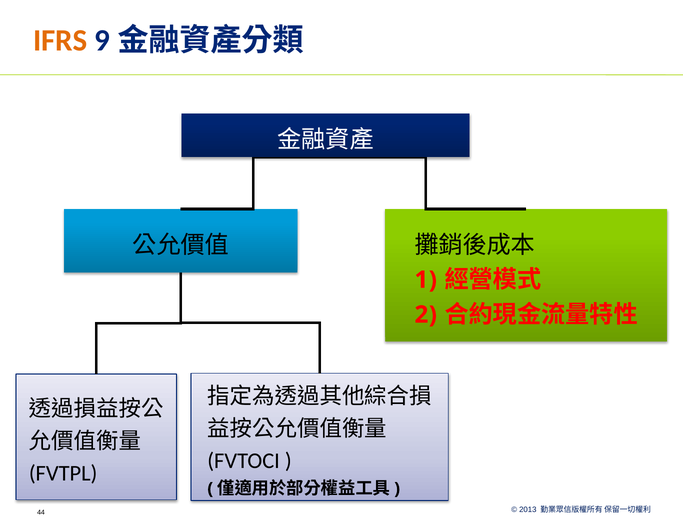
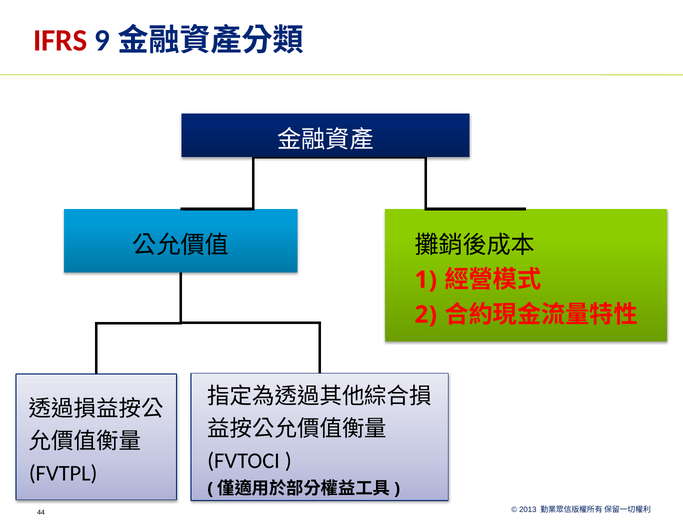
IFRS colour: orange -> red
